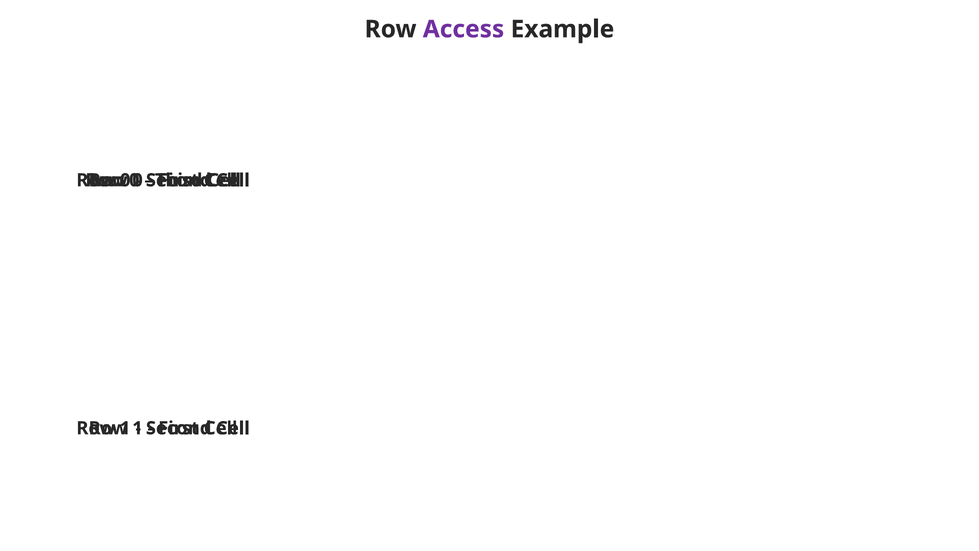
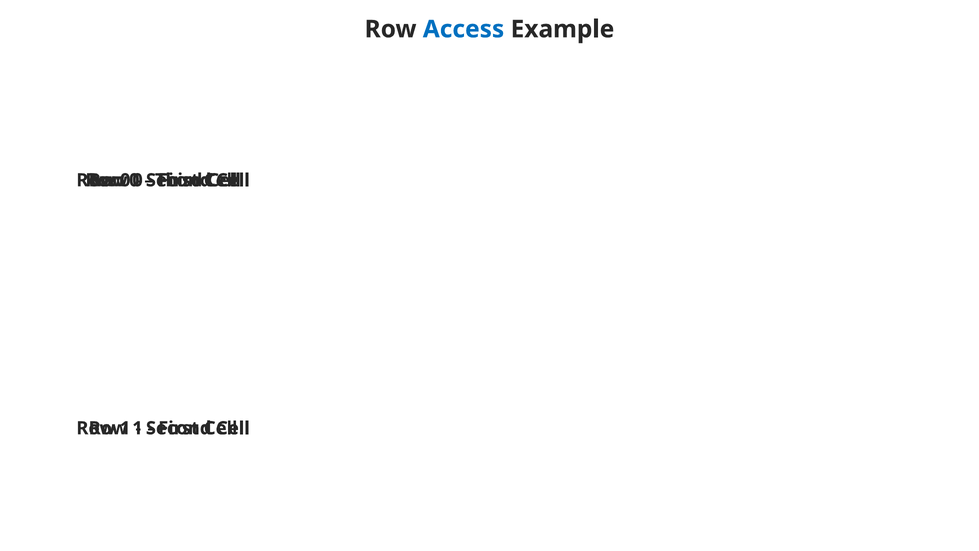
Access colour: purple -> blue
